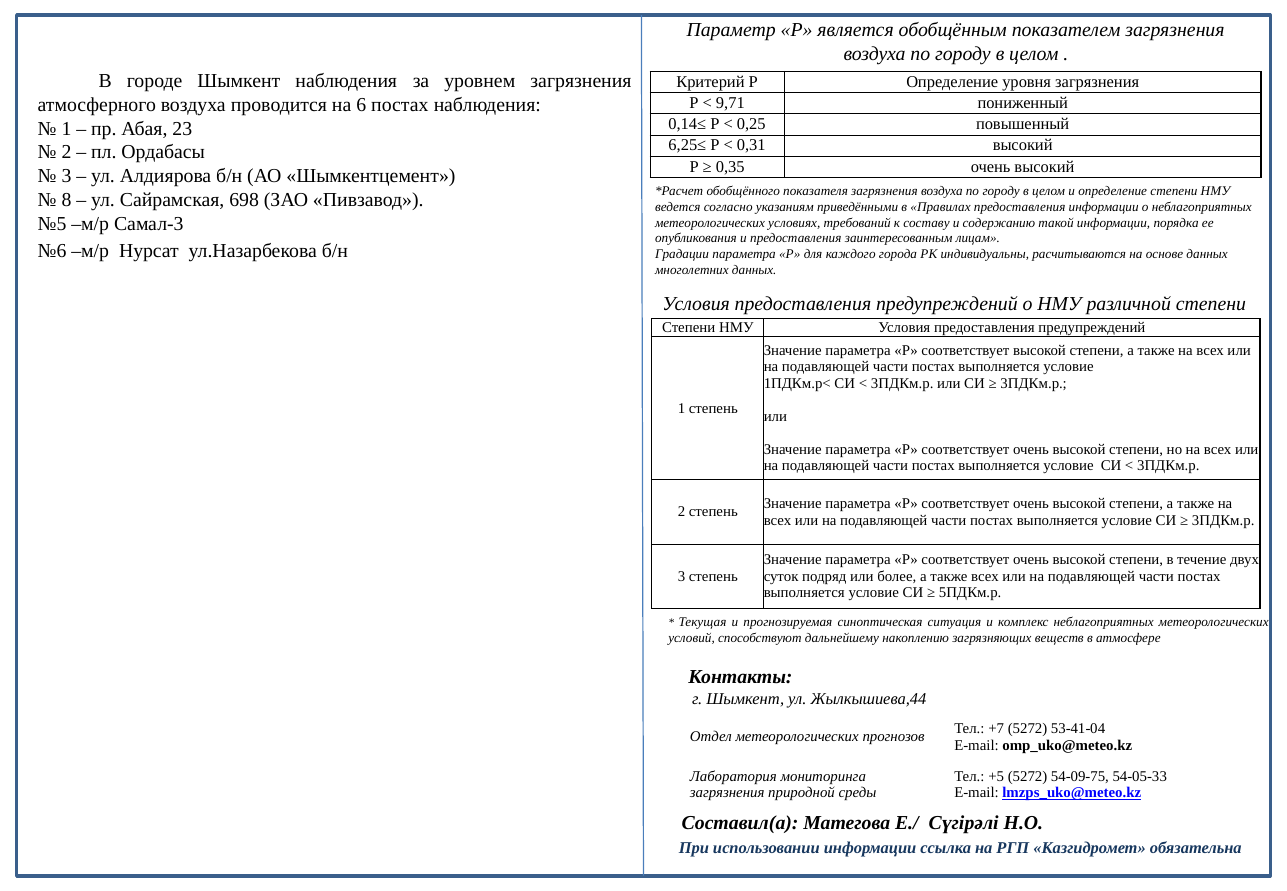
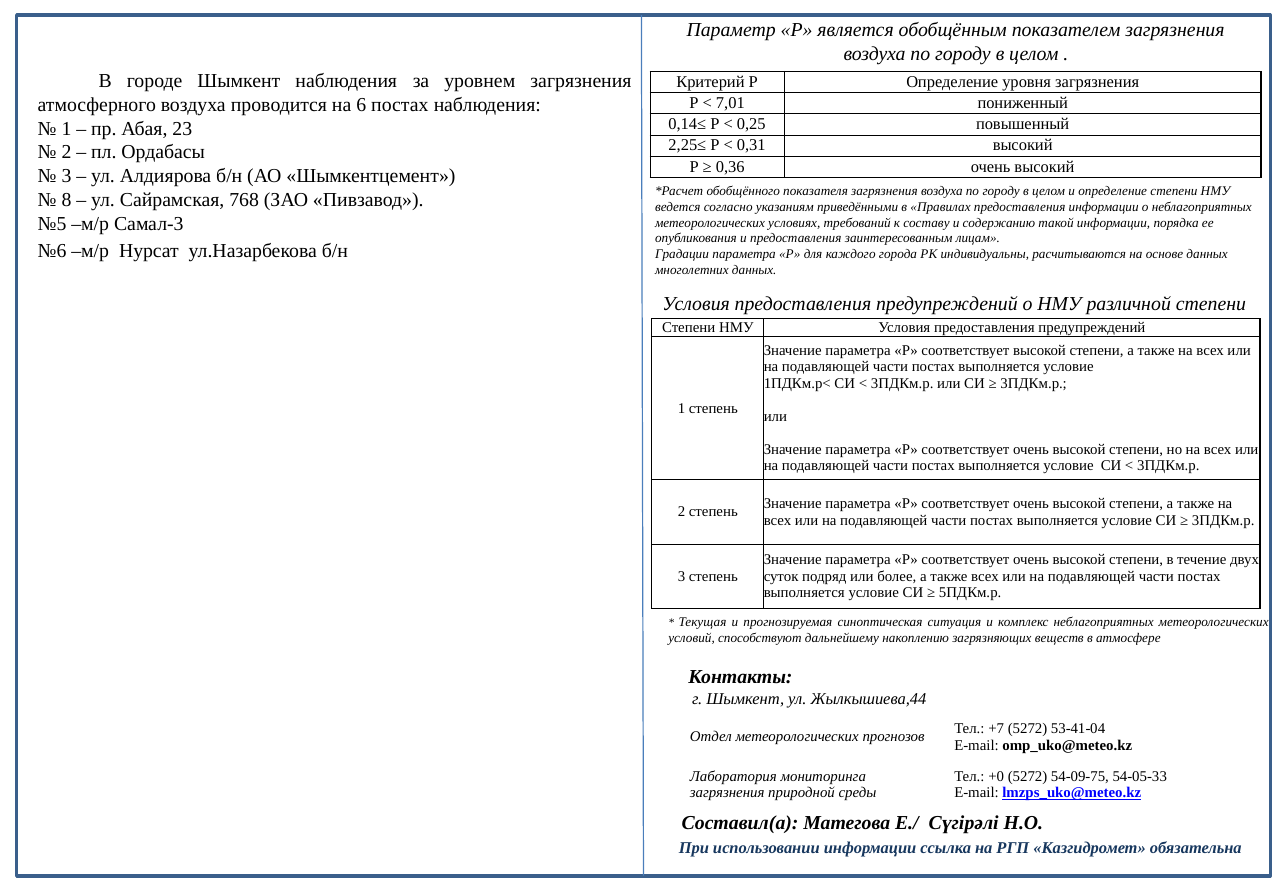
9,71: 9,71 -> 7,01
6,25≤: 6,25≤ -> 2,25≤
0,35: 0,35 -> 0,36
698: 698 -> 768
+5: +5 -> +0
